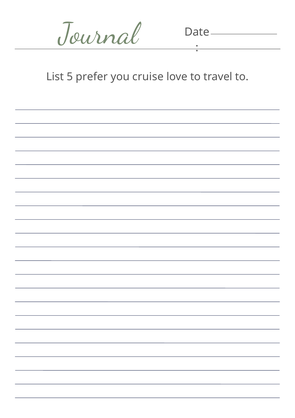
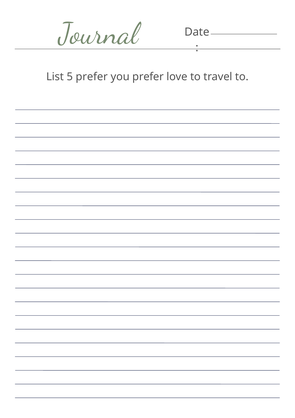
you cruise: cruise -> prefer
